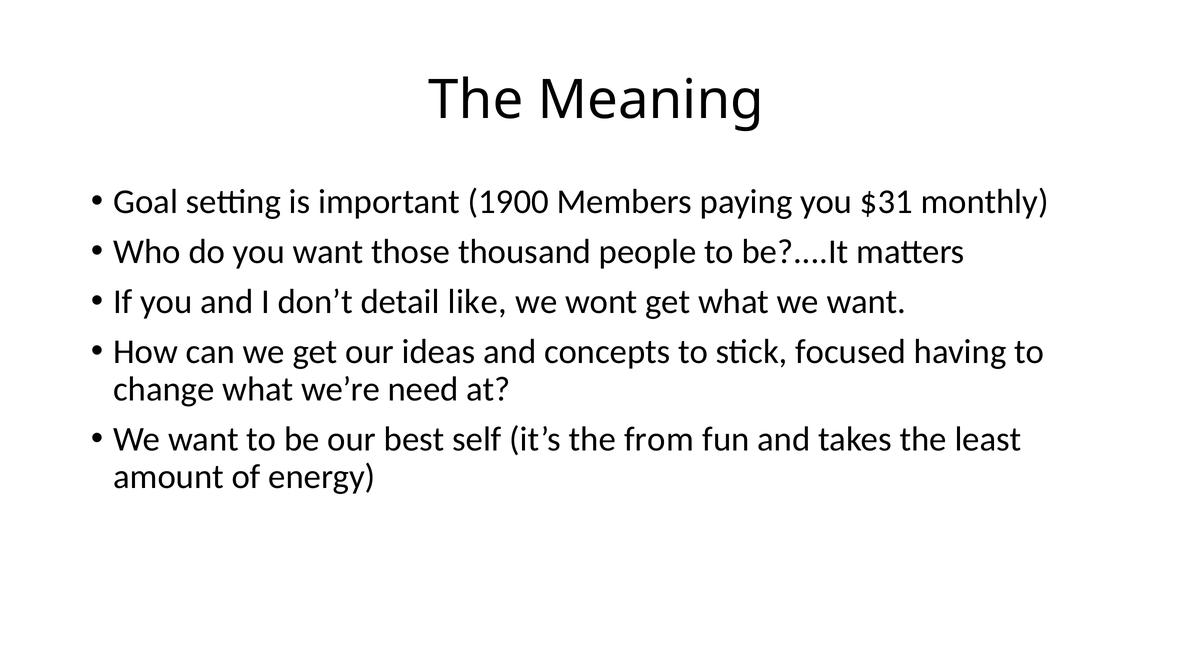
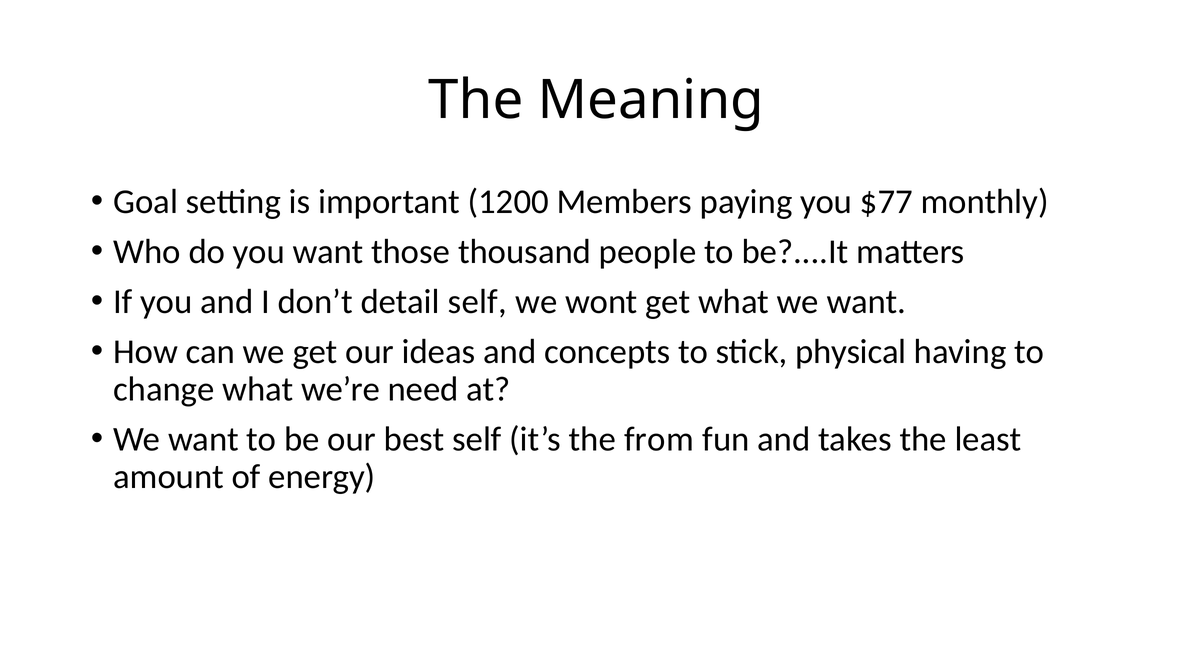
1900: 1900 -> 1200
$31: $31 -> $77
detail like: like -> self
focused: focused -> physical
